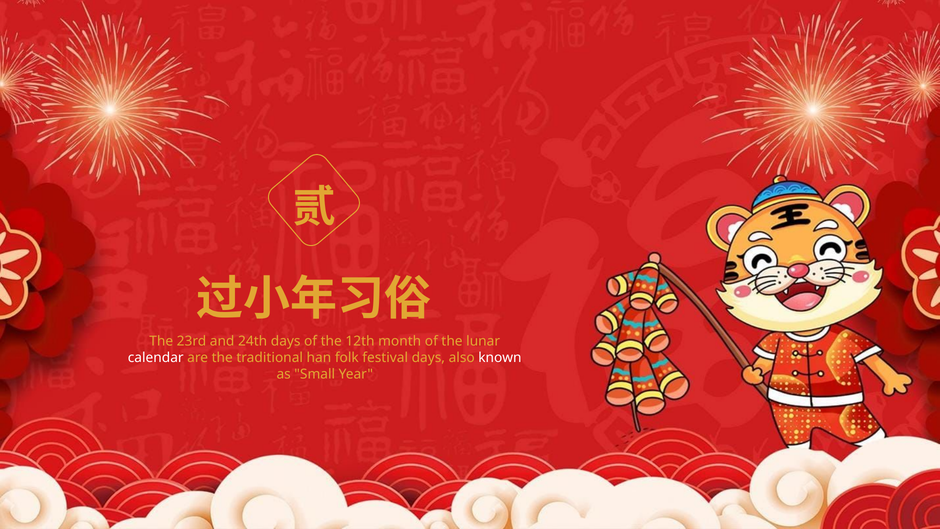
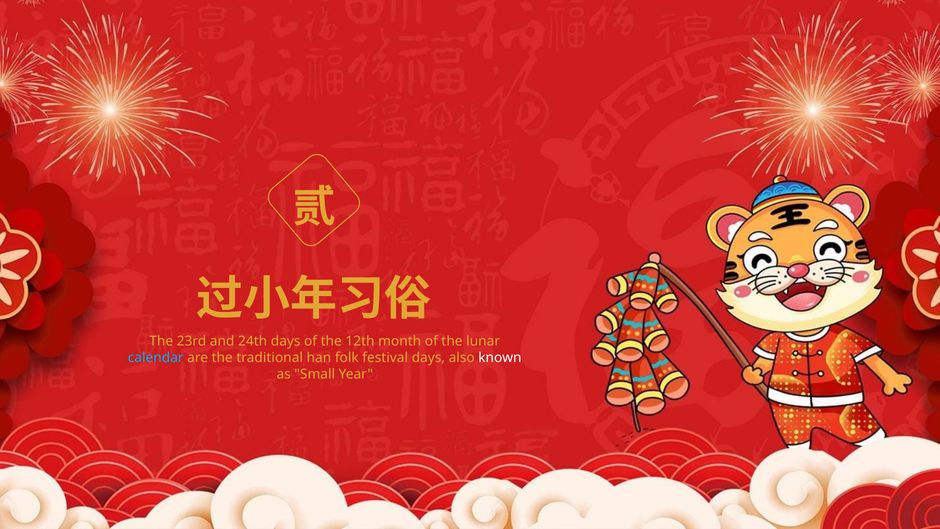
calendar colour: white -> light blue
